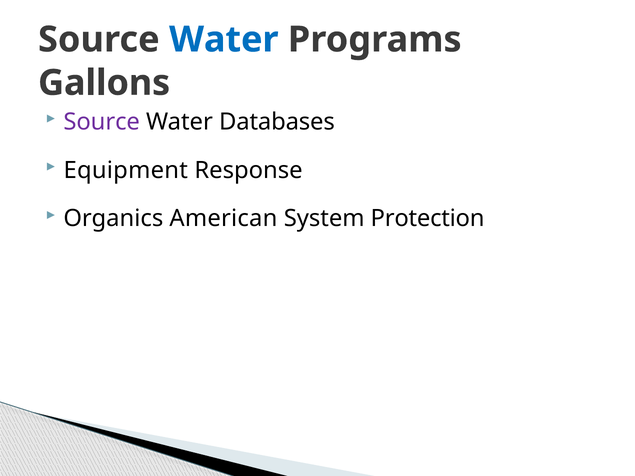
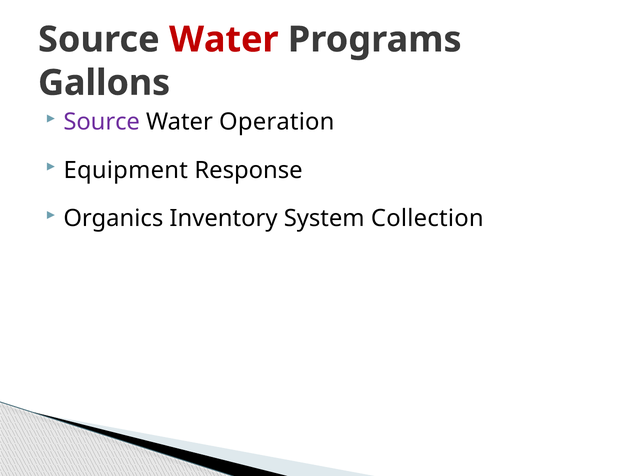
Water at (224, 40) colour: blue -> red
Databases: Databases -> Operation
American: American -> Inventory
Protection: Protection -> Collection
